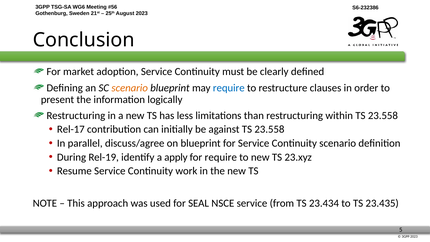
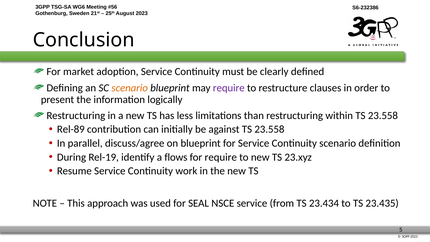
require at (229, 88) colour: blue -> purple
Rel-17: Rel-17 -> Rel-89
apply: apply -> flows
